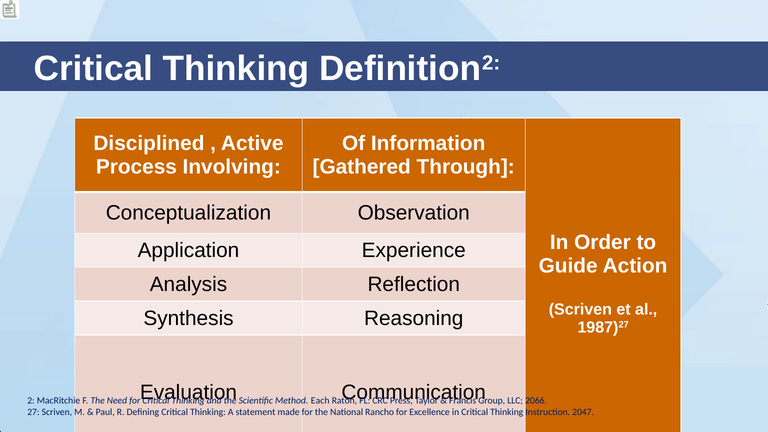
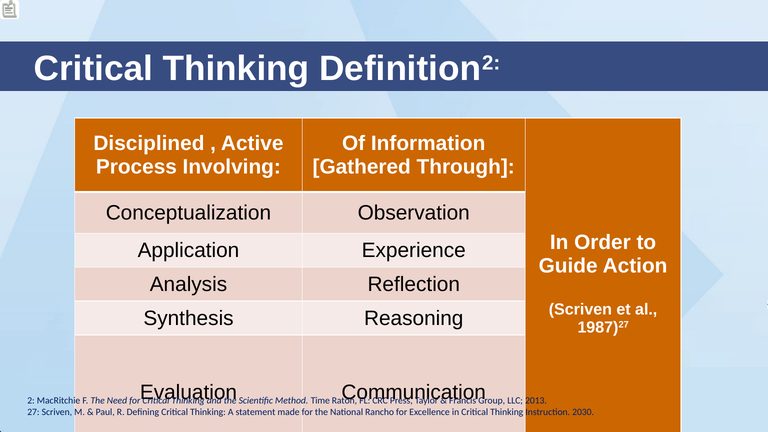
Each: Each -> Time
2066: 2066 -> 2013
2047: 2047 -> 2030
